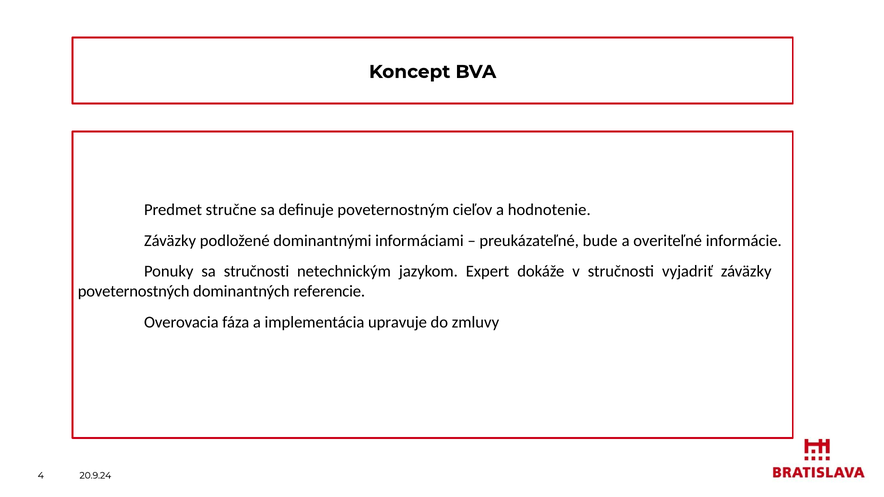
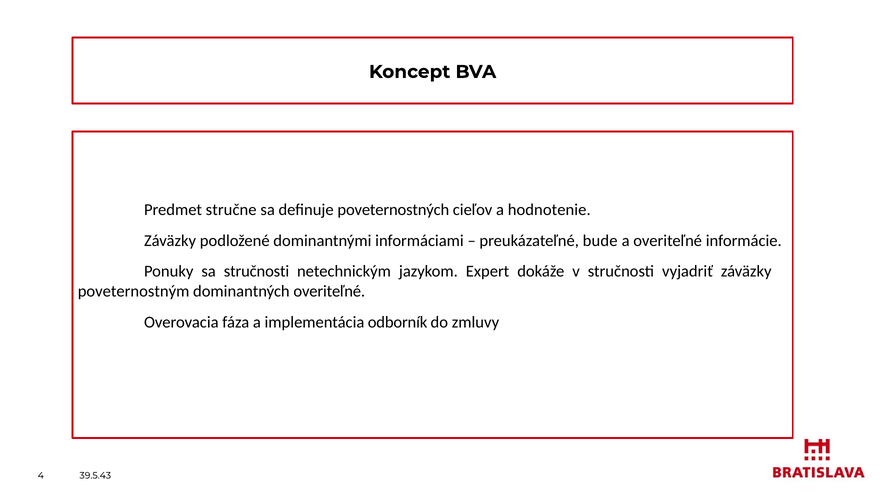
poveternostným: poveternostným -> poveternostných
poveternostných: poveternostných -> poveternostným
dominantných referencie: referencie -> overiteľné
upravuje: upravuje -> odborník
20.9.24: 20.9.24 -> 39.5.43
